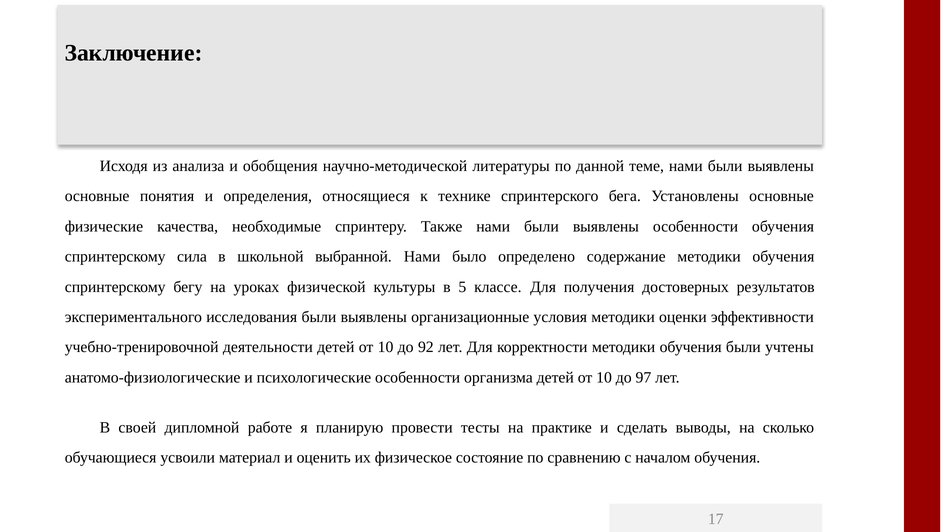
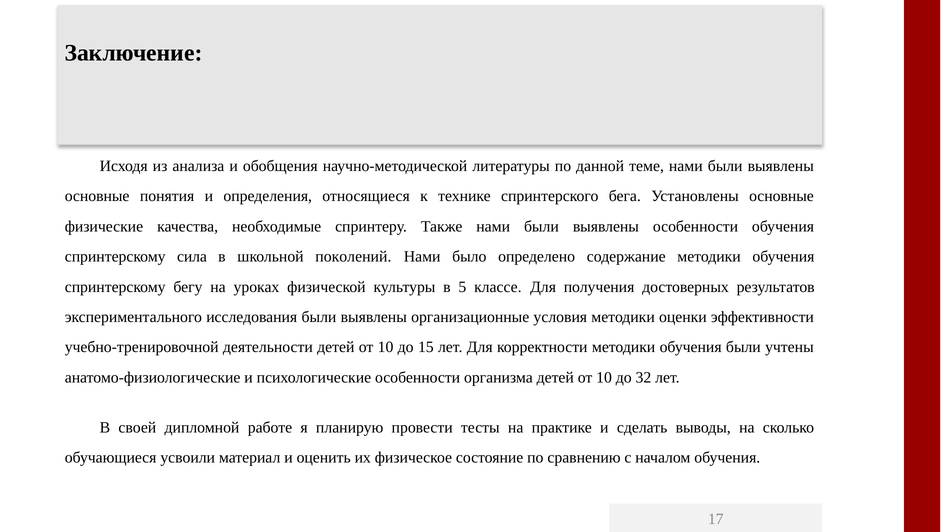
выбранной: выбранной -> поколений
92: 92 -> 15
97: 97 -> 32
